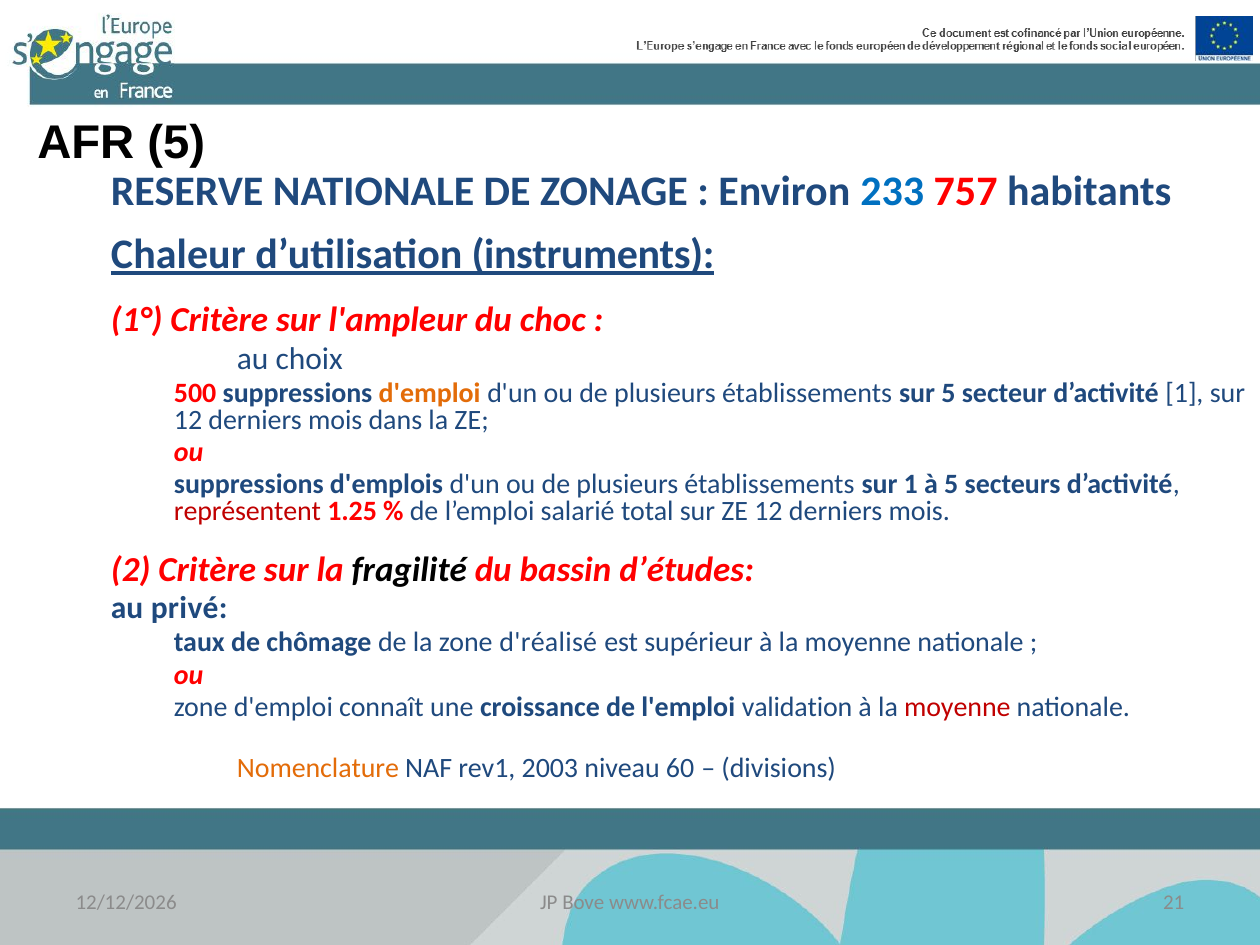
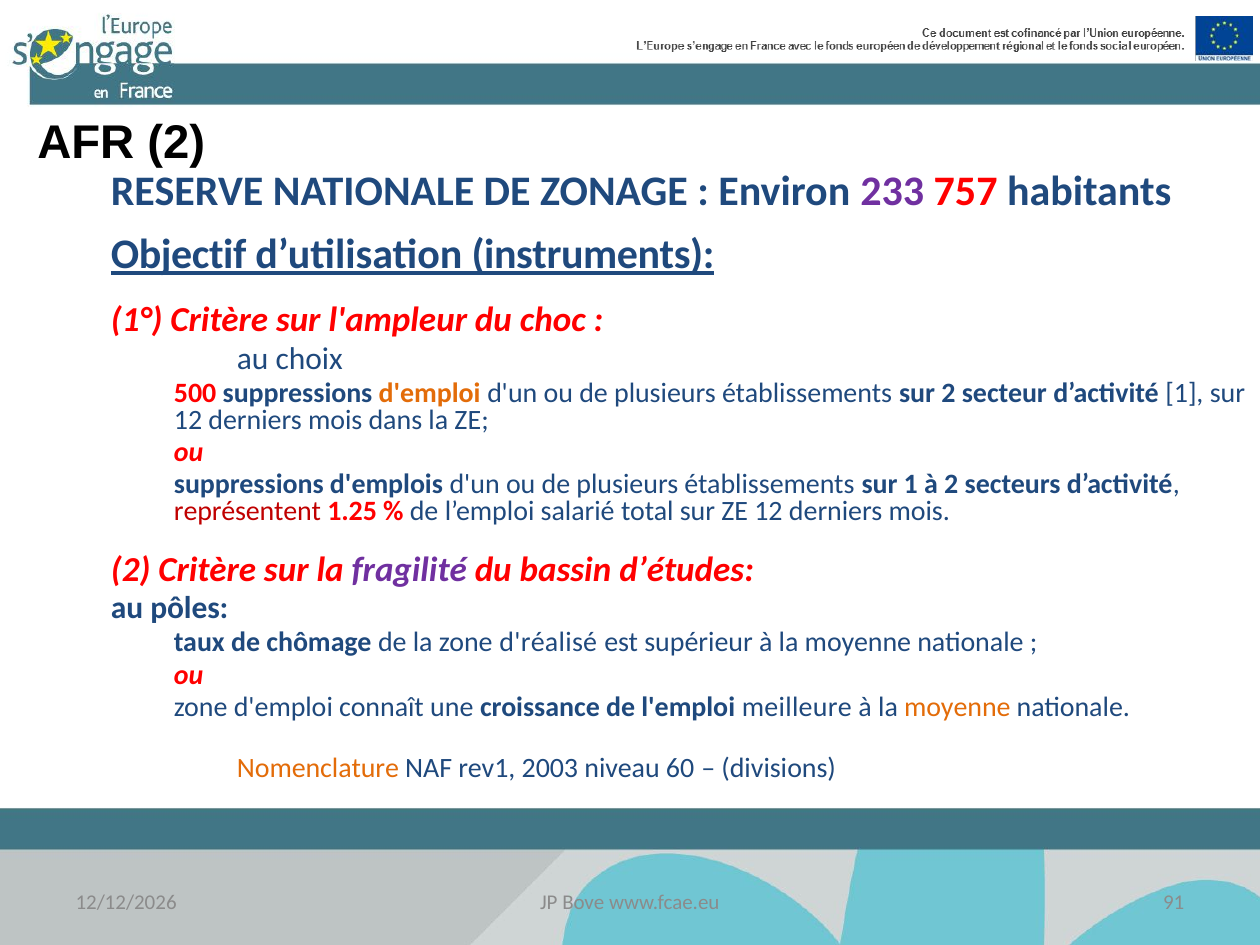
AFR 5: 5 -> 2
233 colour: blue -> purple
Chaleur: Chaleur -> Objectif
sur 5: 5 -> 2
à 5: 5 -> 2
fragilité colour: black -> purple
privé: privé -> pôles
validation: validation -> meilleure
moyenne at (957, 707) colour: red -> orange
21: 21 -> 91
